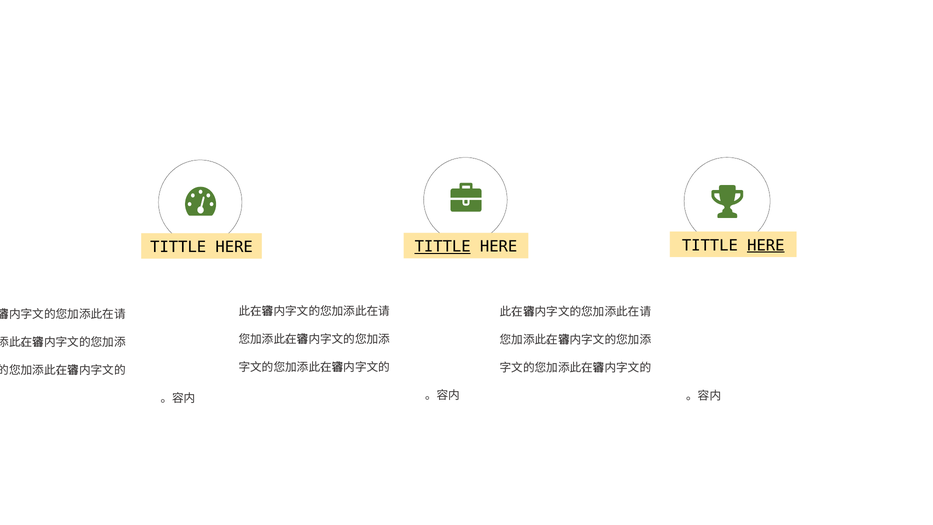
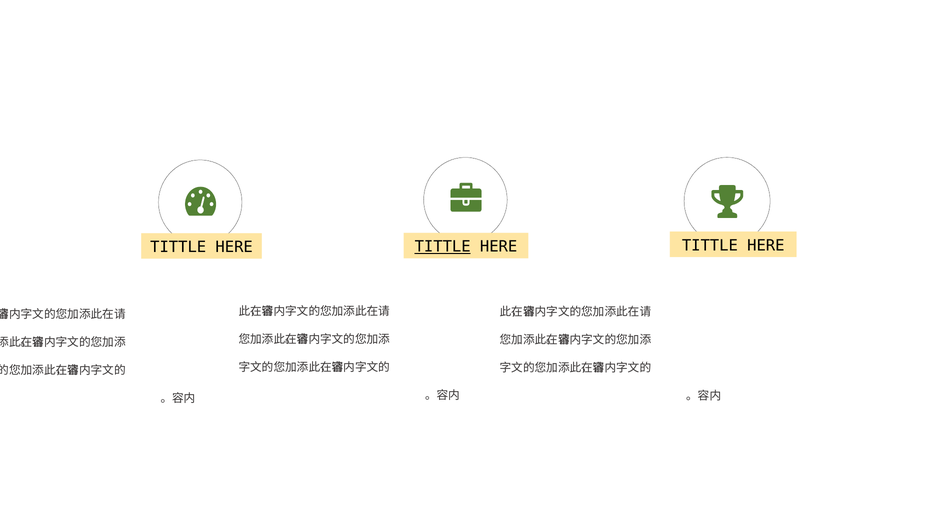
HERE at (766, 245) underline: present -> none
